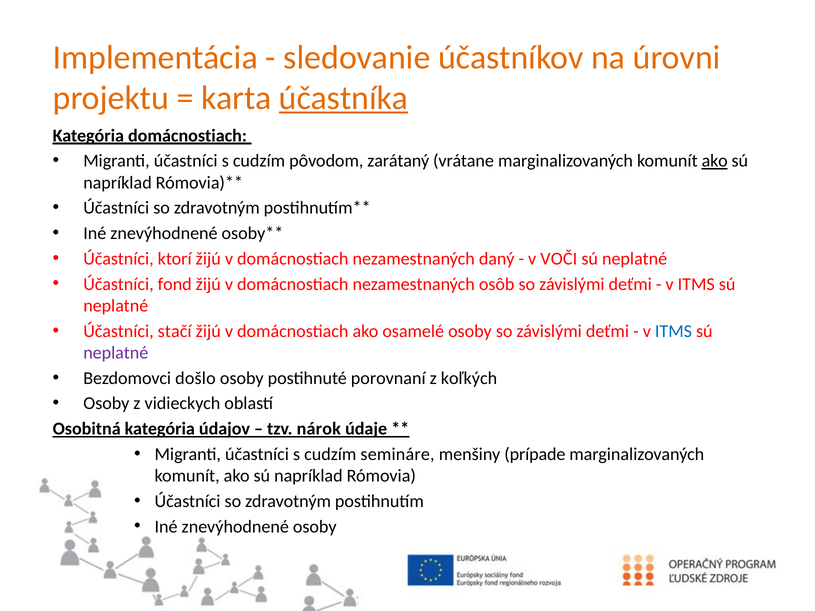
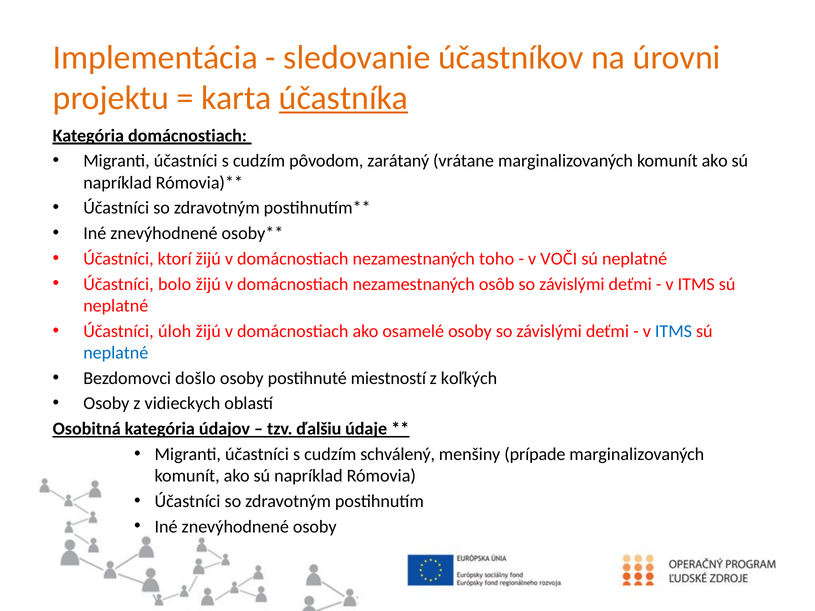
ako at (715, 161) underline: present -> none
daný: daný -> toho
fond: fond -> bolo
stačí: stačí -> úloh
neplatné at (116, 353) colour: purple -> blue
porovnaní: porovnaní -> miestností
nárok: nárok -> ďalšiu
semináre: semináre -> schválený
